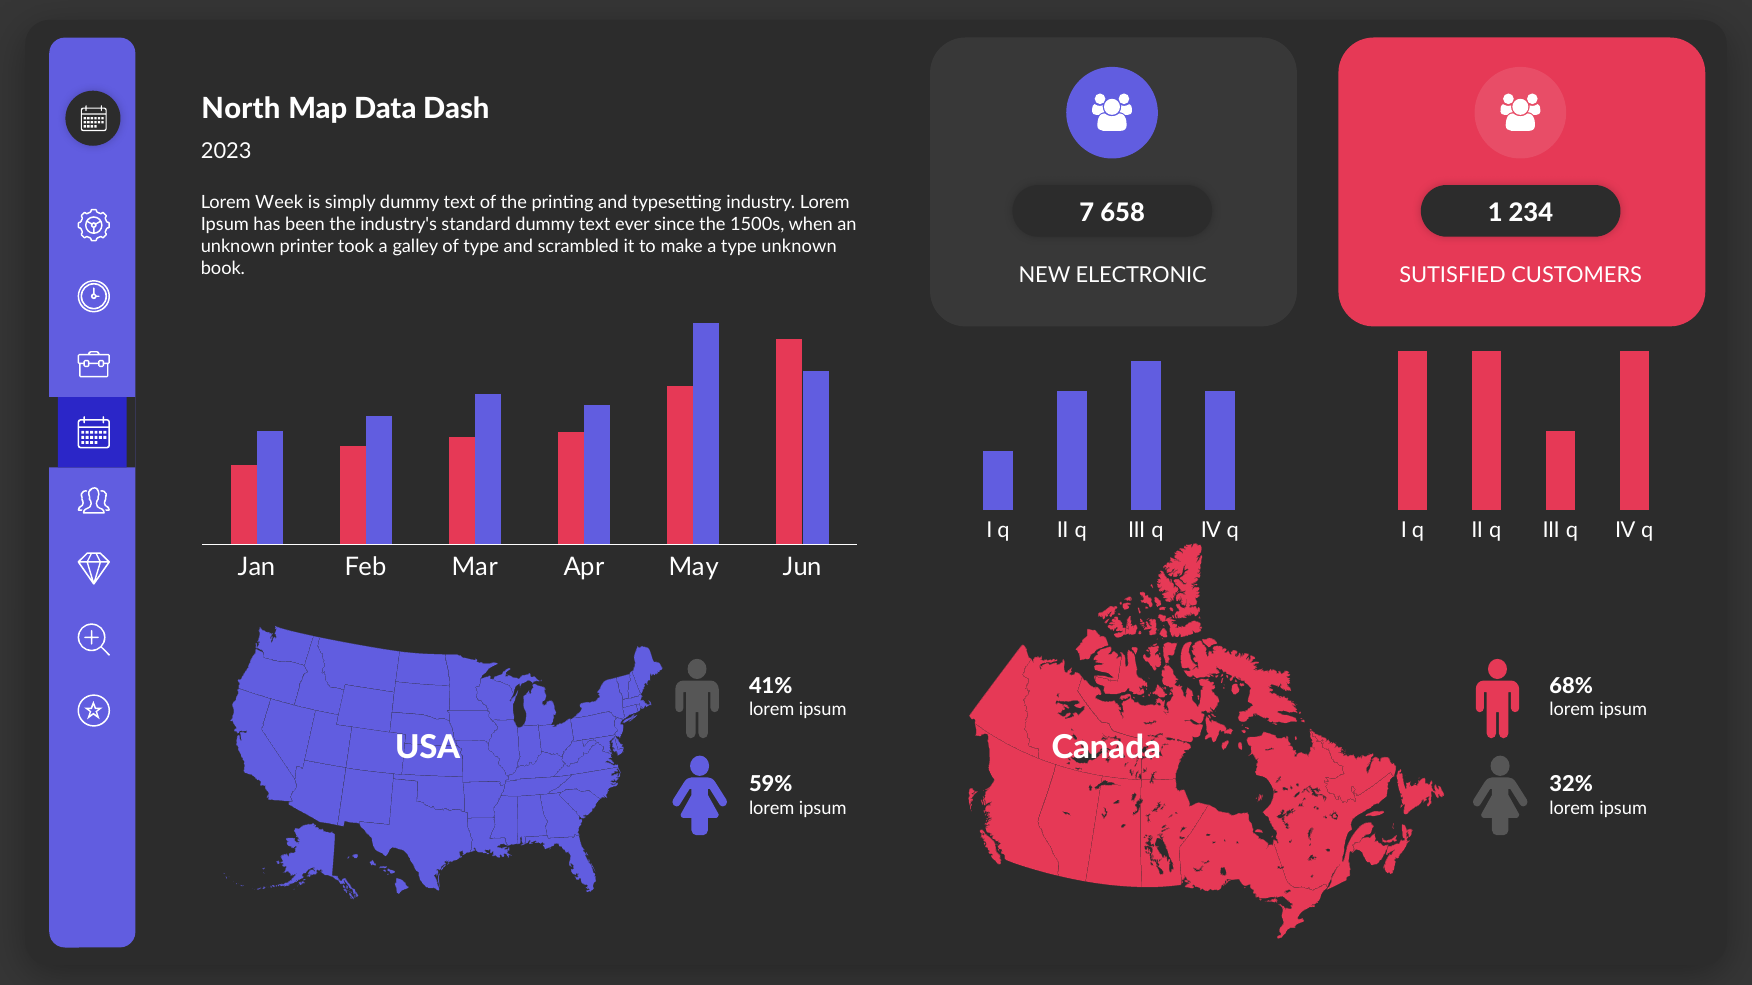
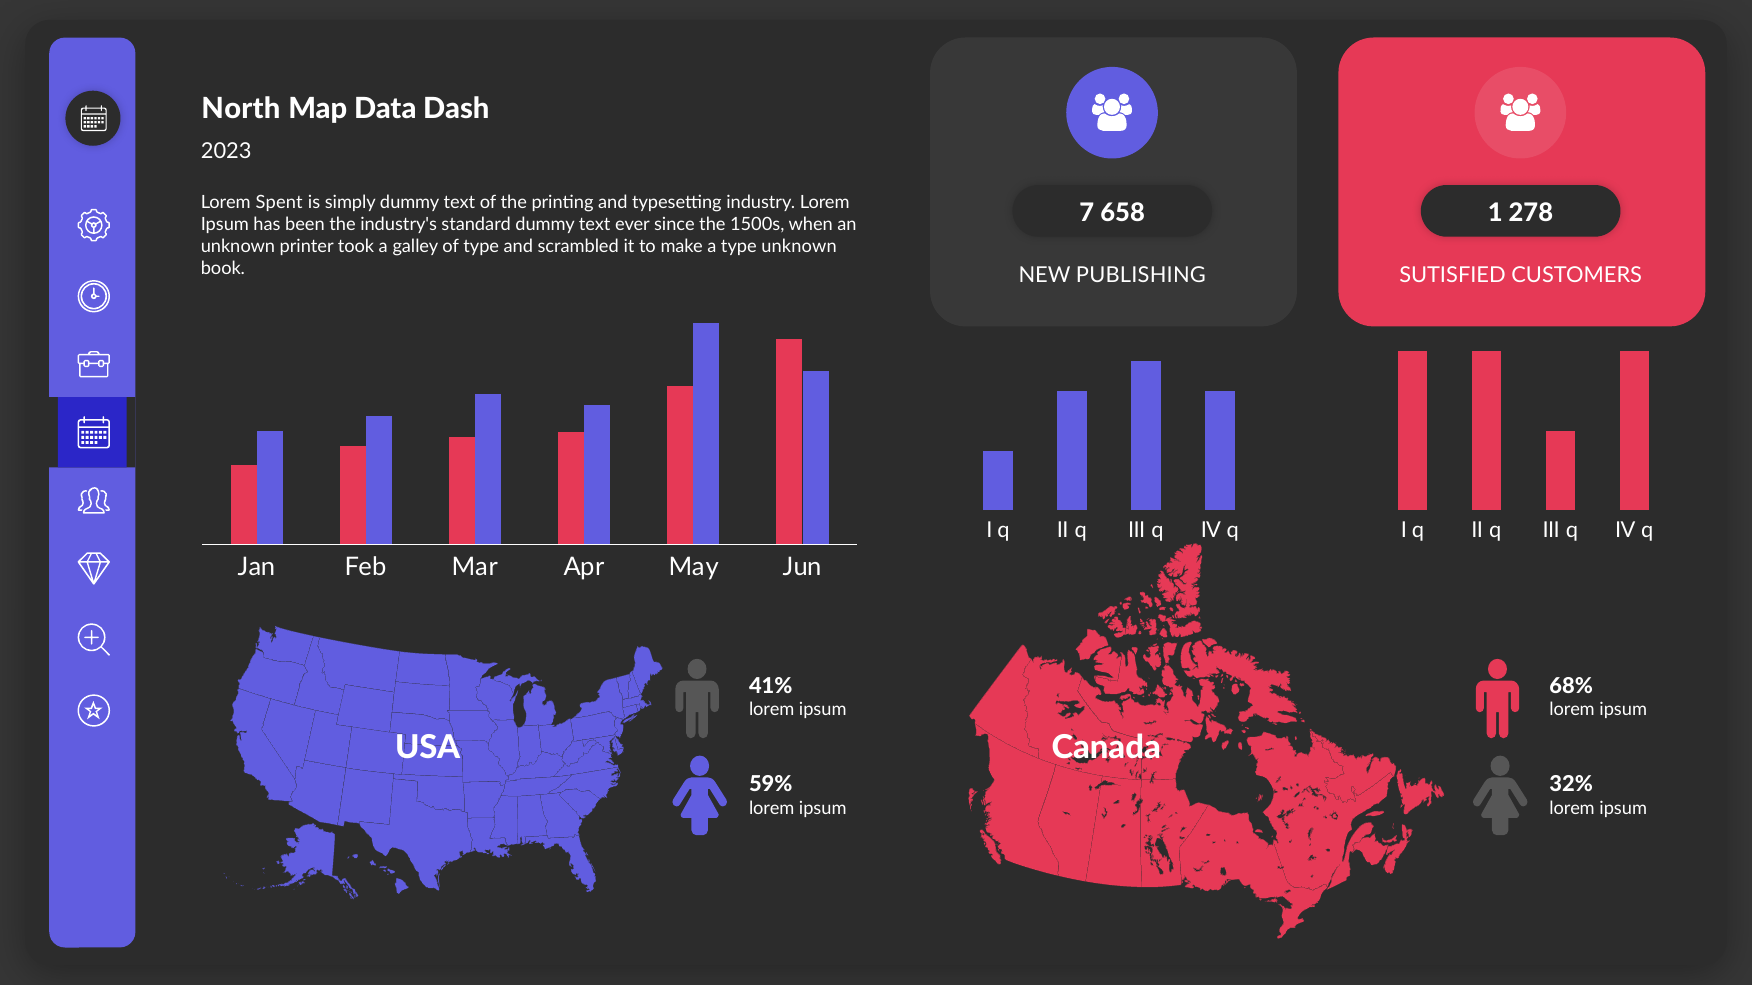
Week: Week -> Spent
234: 234 -> 278
ELECTRONIC: ELECTRONIC -> PUBLISHING
